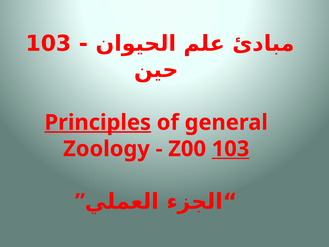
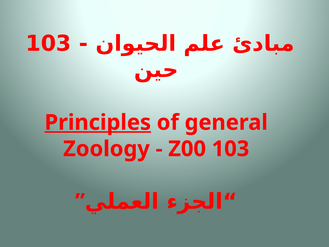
103 at (230, 149) underline: present -> none
